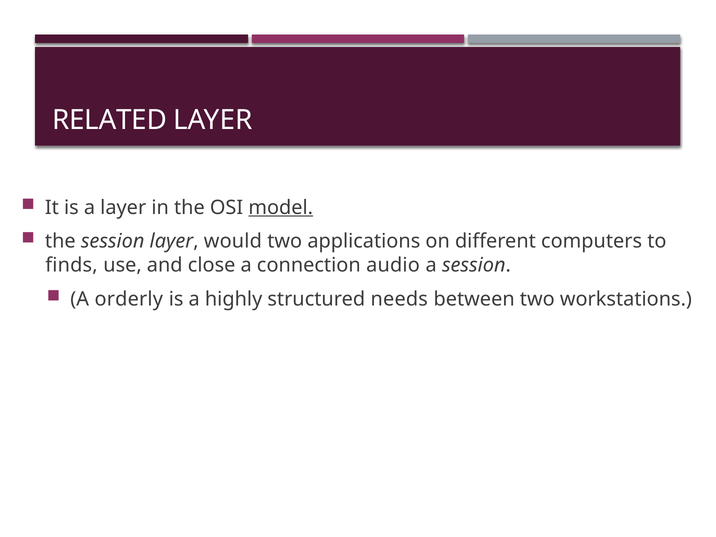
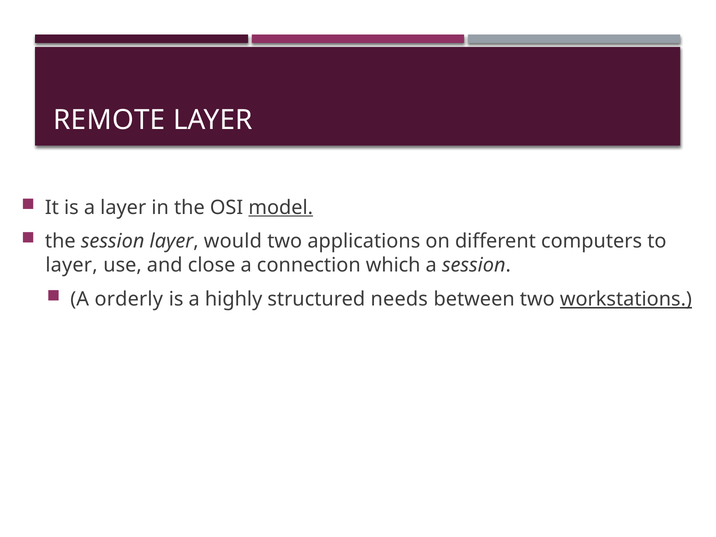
RELATED: RELATED -> REMOTE
finds at (71, 265): finds -> layer
audio: audio -> which
workstations underline: none -> present
